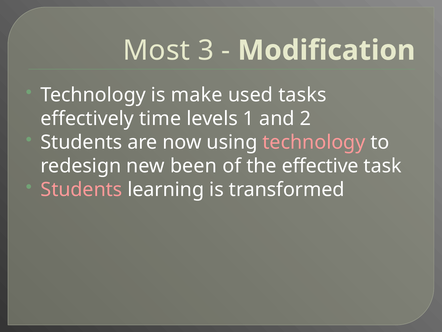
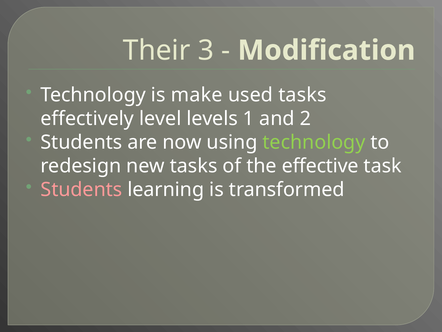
Most: Most -> Their
time: time -> level
technology at (314, 142) colour: pink -> light green
new been: been -> tasks
